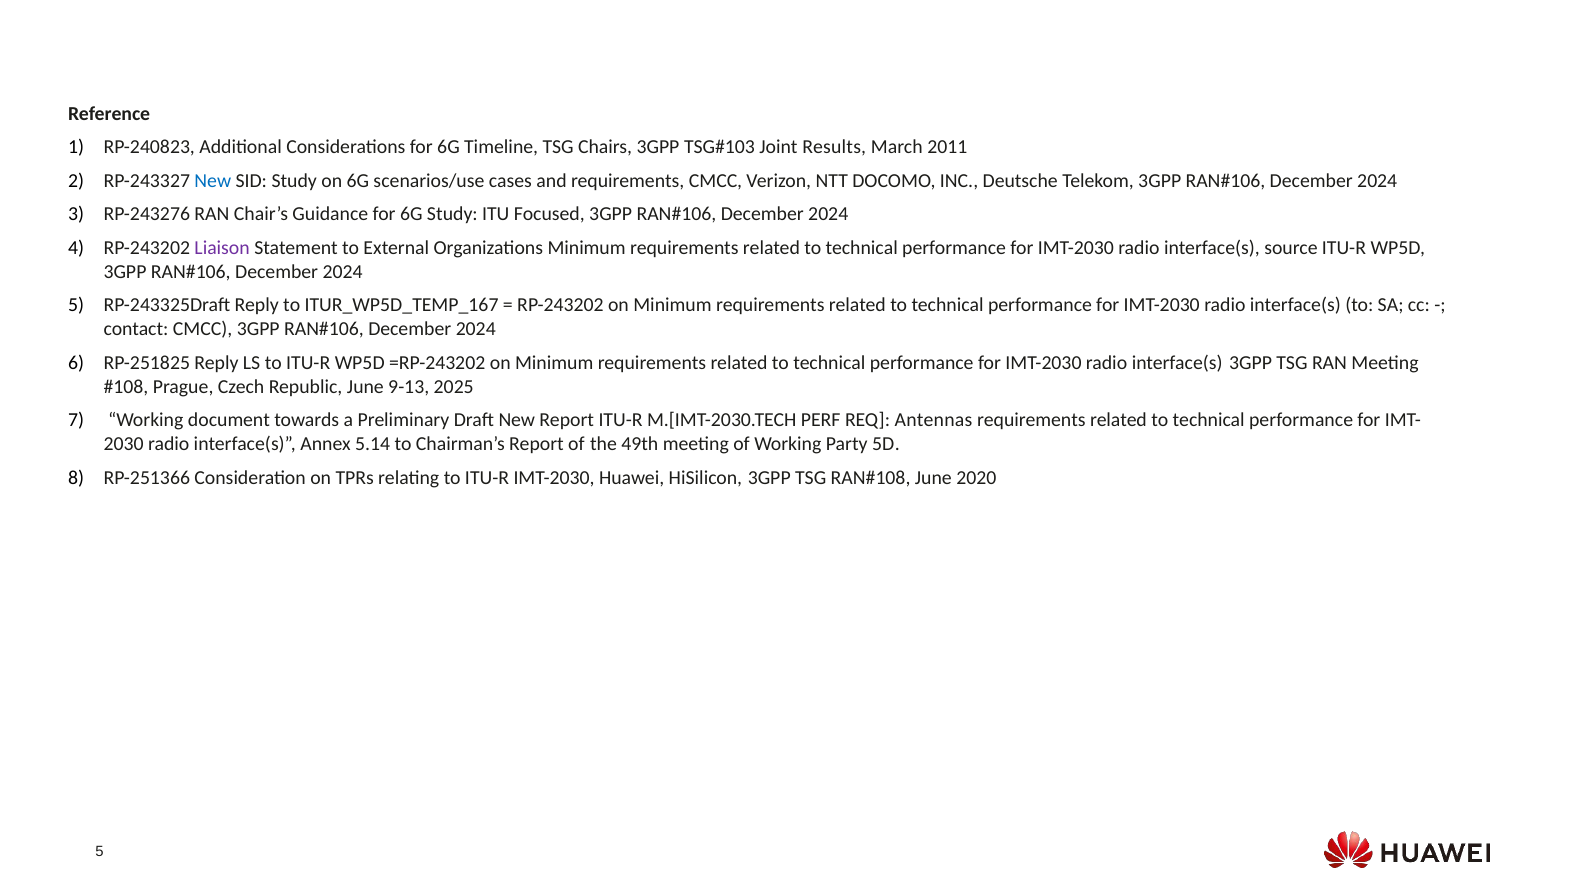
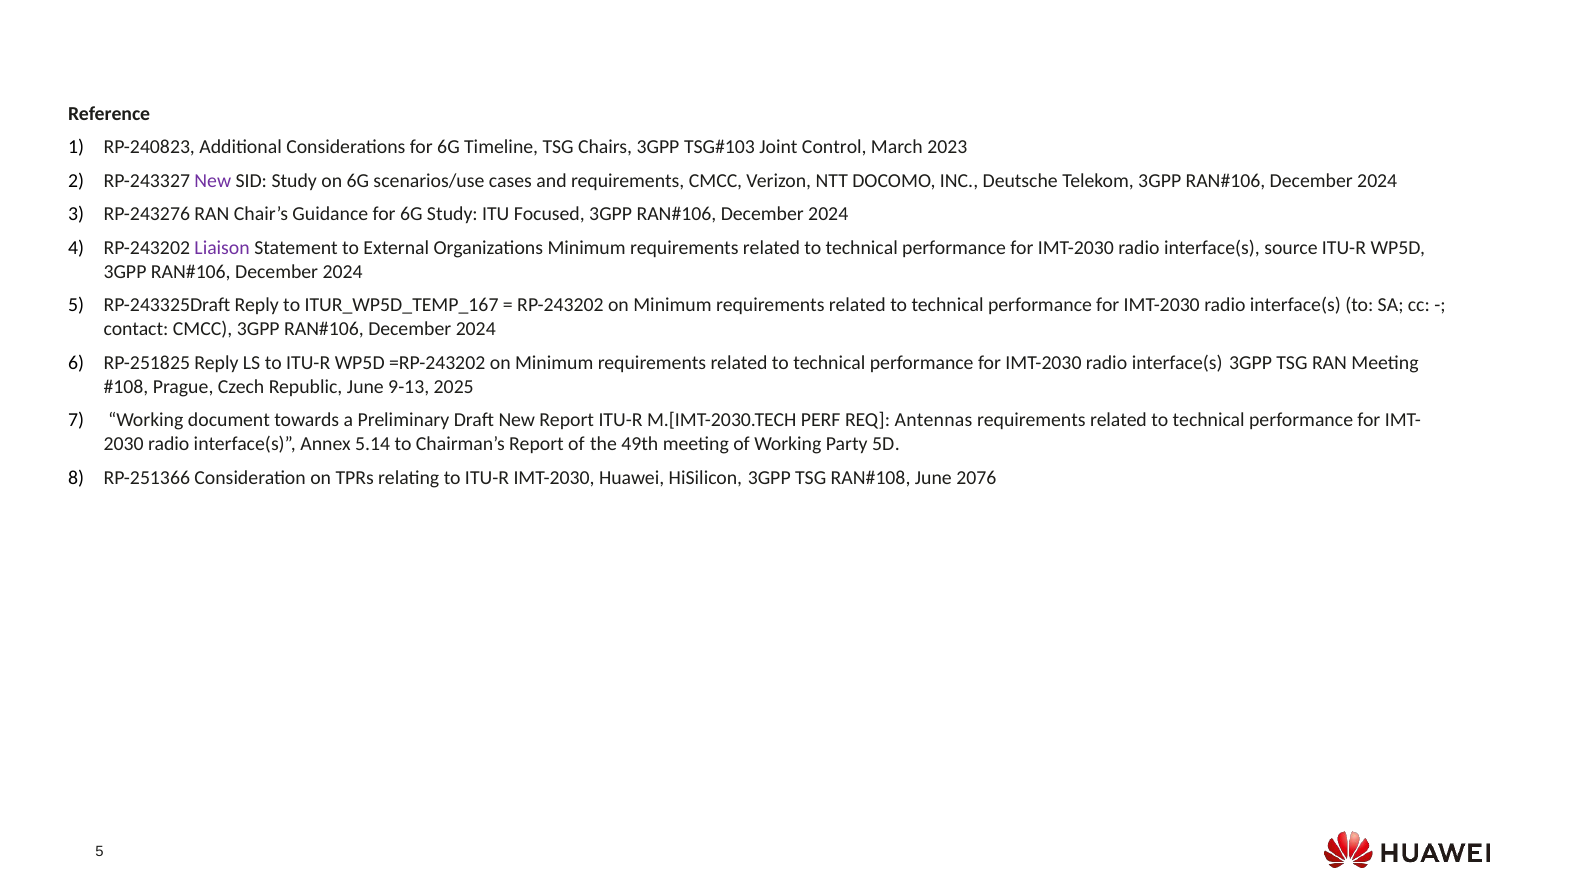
Results: Results -> Control
2011: 2011 -> 2023
New at (213, 181) colour: blue -> purple
2020: 2020 -> 2076
